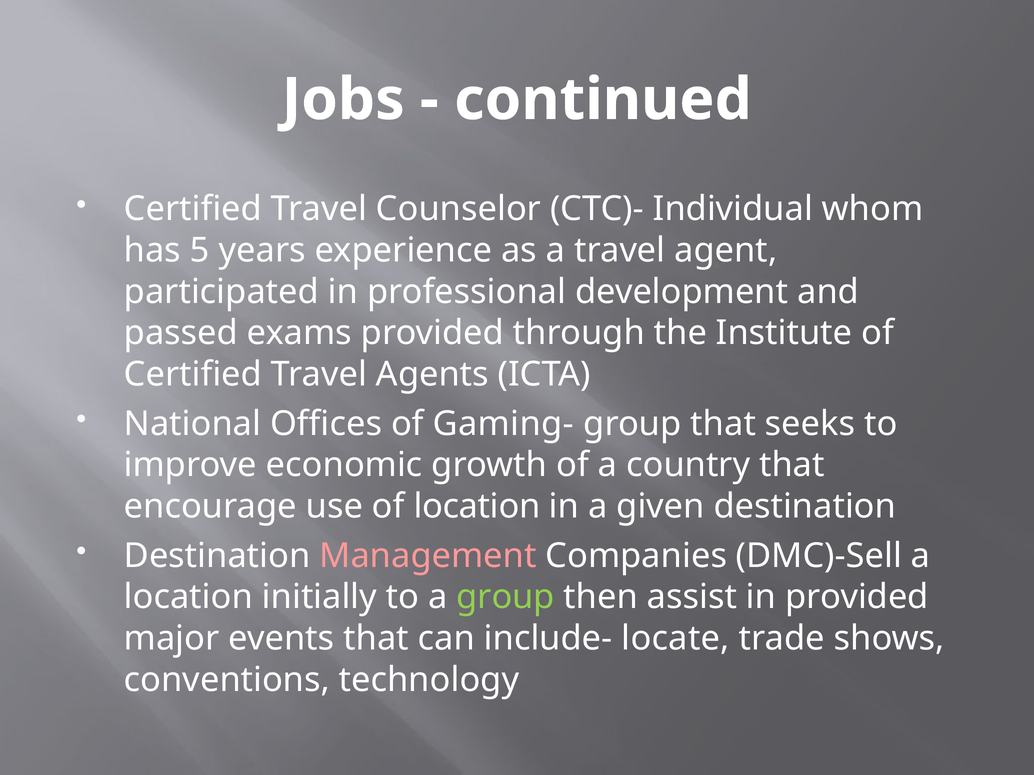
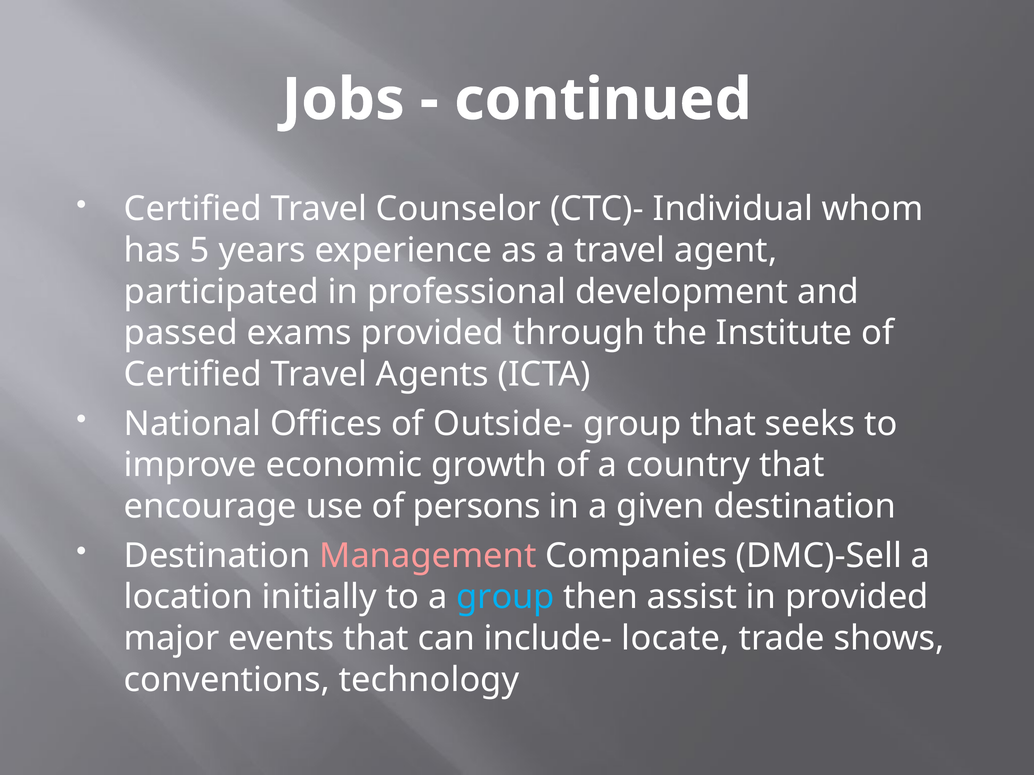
Gaming-: Gaming- -> Outside-
of location: location -> persons
group at (506, 598) colour: light green -> light blue
